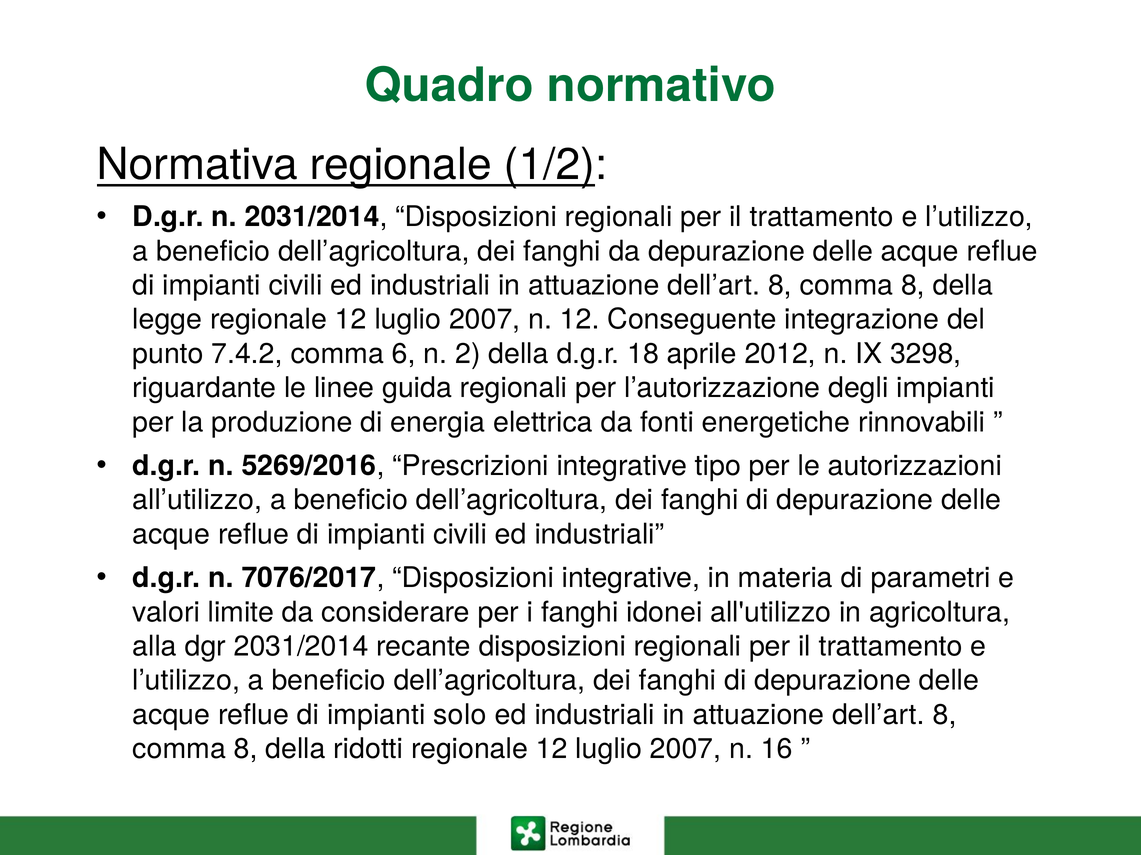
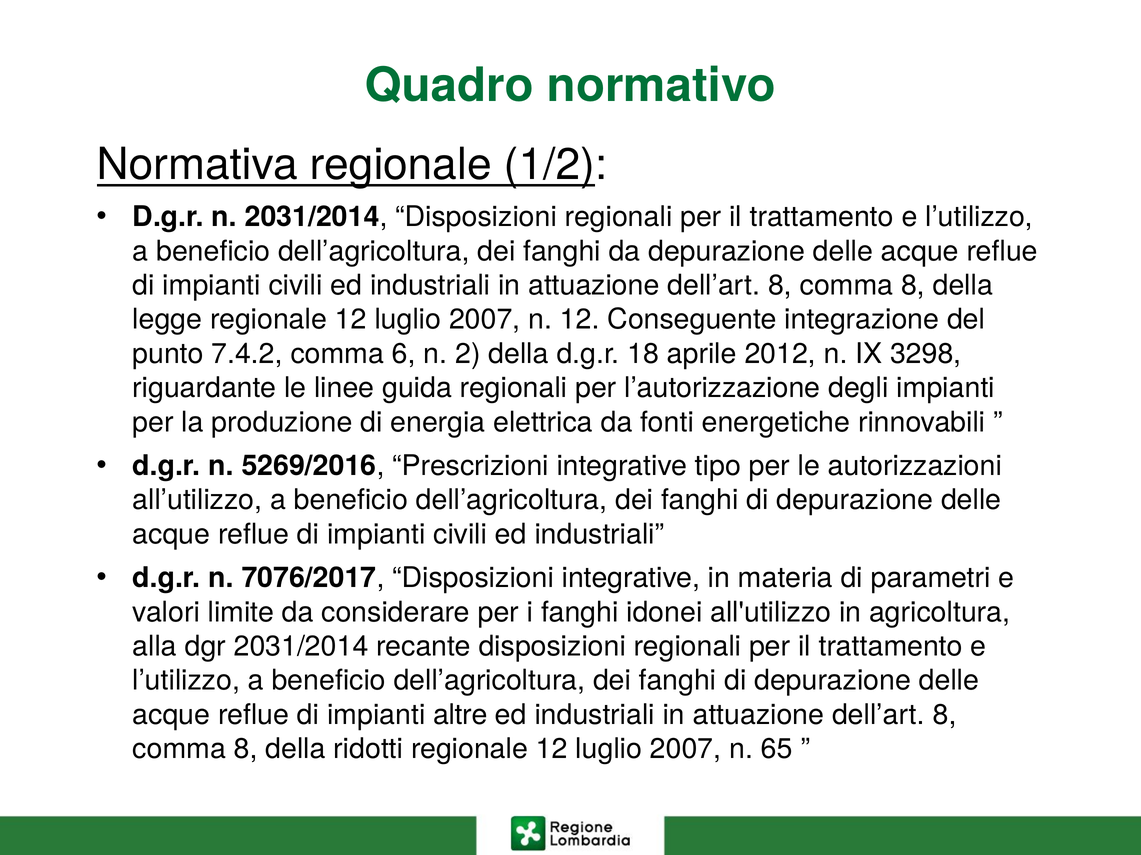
solo: solo -> altre
16: 16 -> 65
